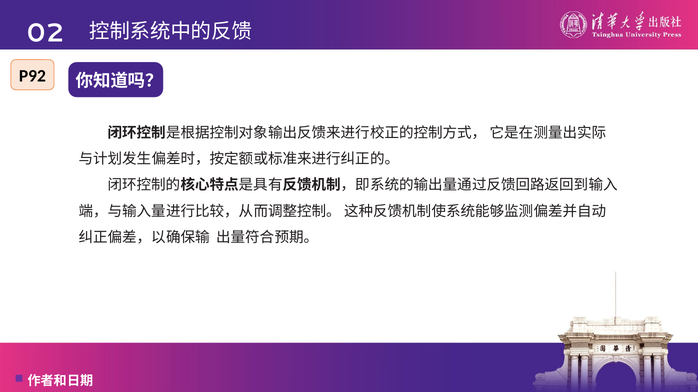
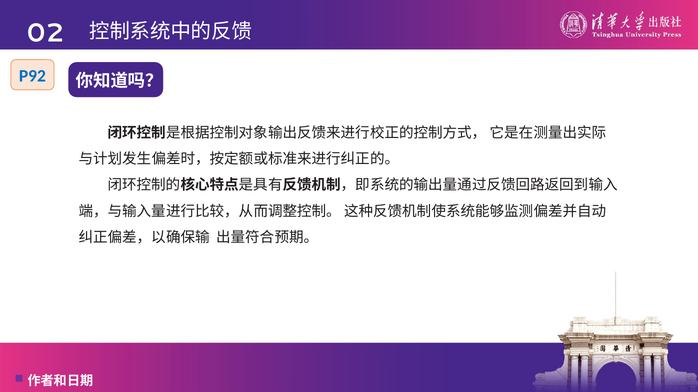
P92 colour: black -> blue
